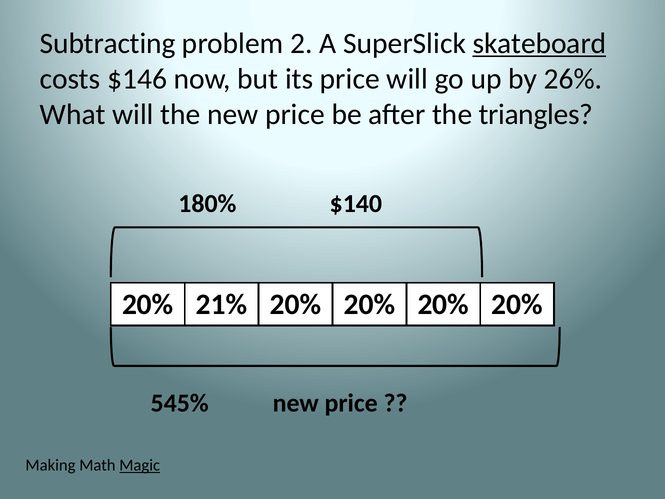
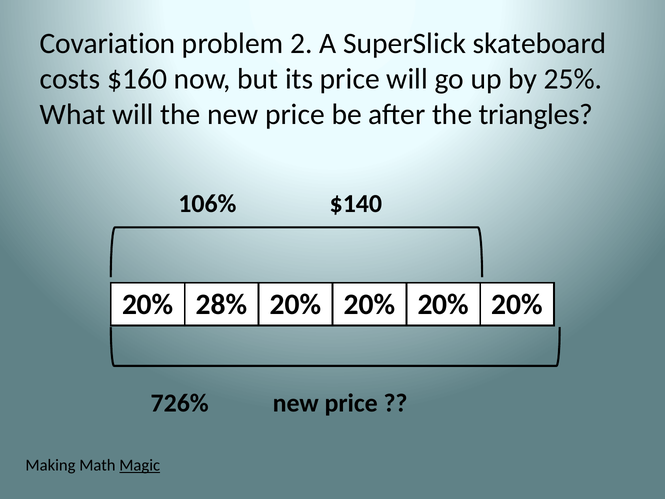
Subtracting: Subtracting -> Covariation
skateboard underline: present -> none
$146: $146 -> $160
26%: 26% -> 25%
180%: 180% -> 106%
21%: 21% -> 28%
545%: 545% -> 726%
